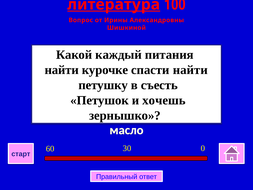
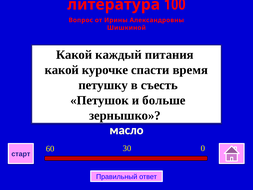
литература underline: present -> none
найти at (62, 70): найти -> какой
спасти найти: найти -> время
хочешь: хочешь -> больше
